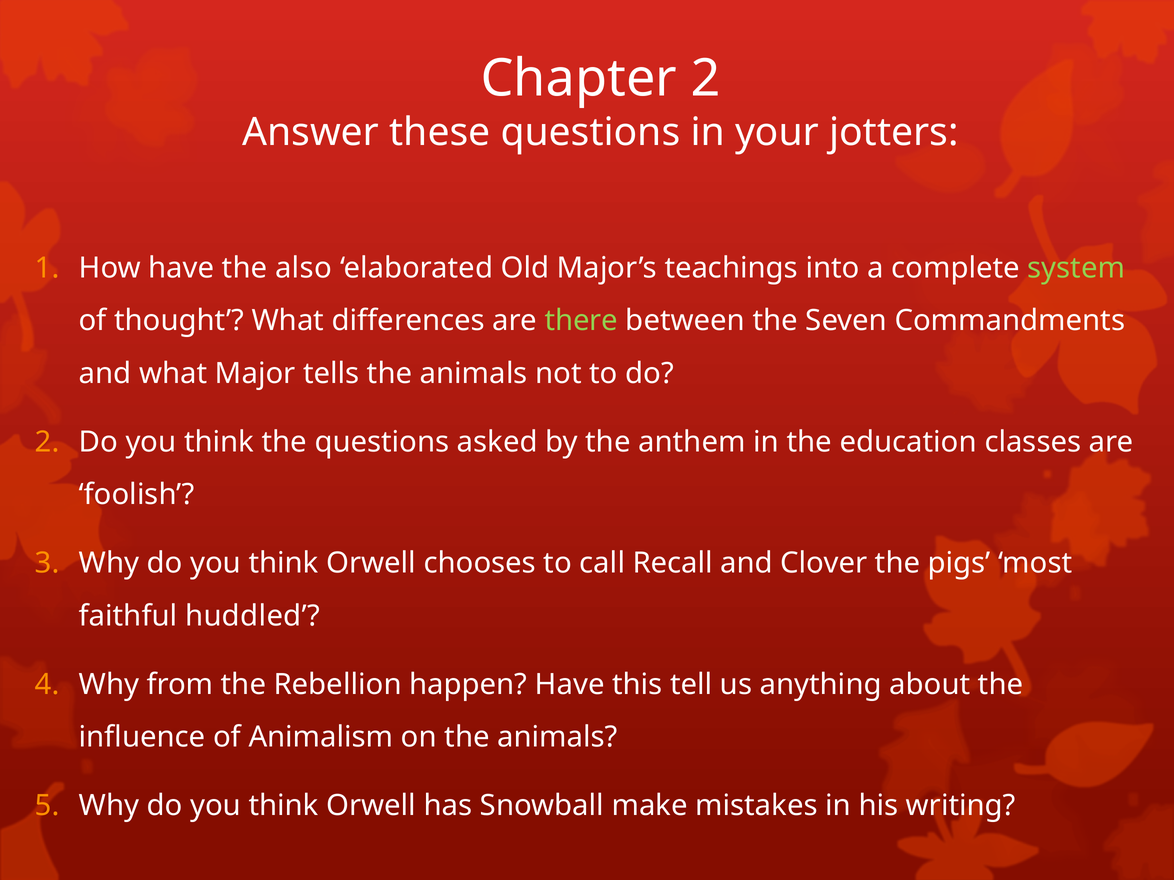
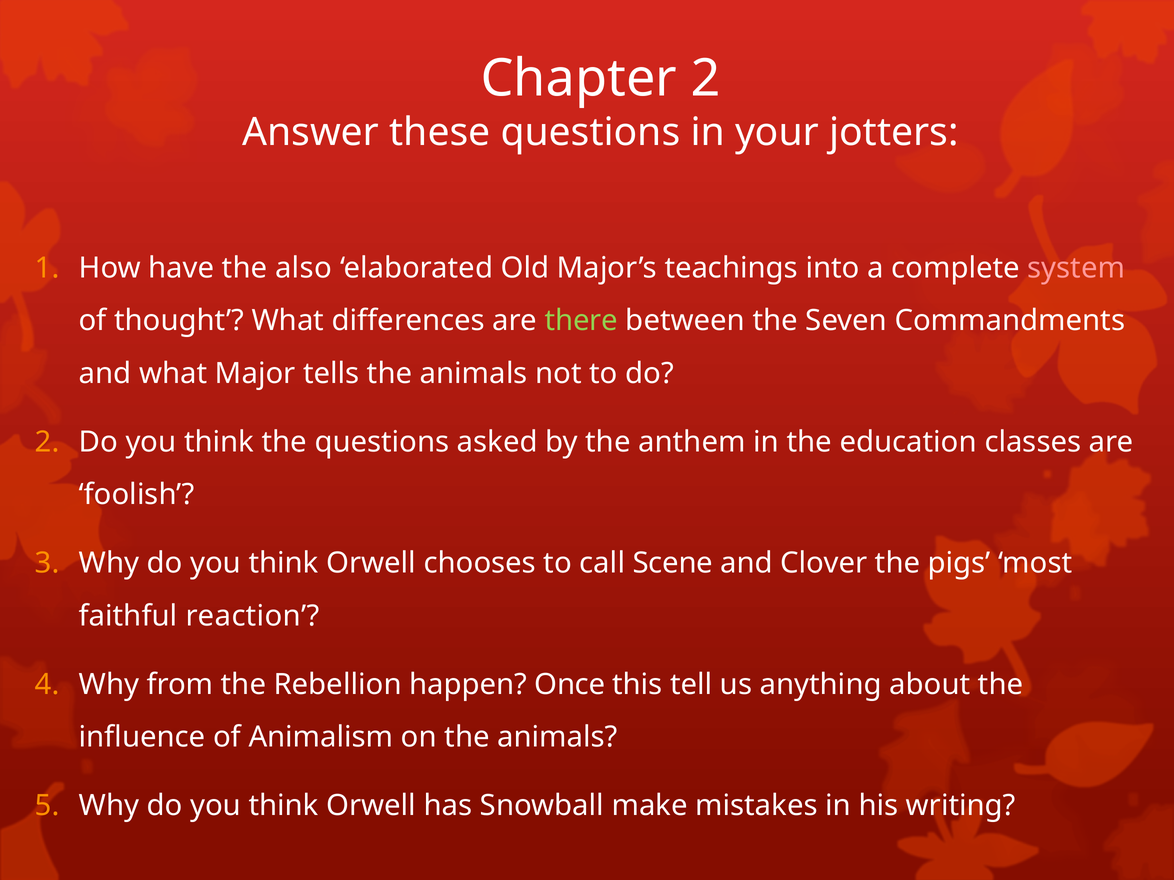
system colour: light green -> pink
Recall: Recall -> Scene
huddled: huddled -> reaction
happen Have: Have -> Once
